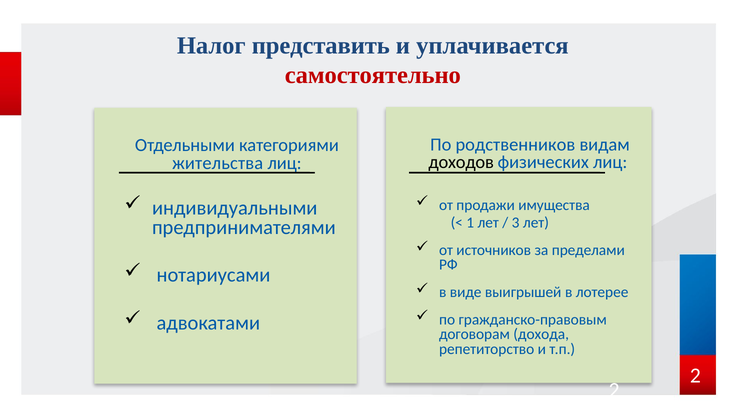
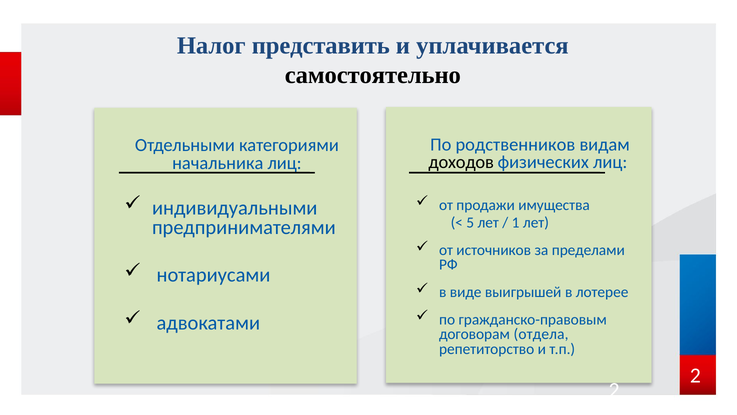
самостоятельно colour: red -> black
жительства: жительства -> начальника
1: 1 -> 5
3: 3 -> 1
дохода: дохода -> отдела
